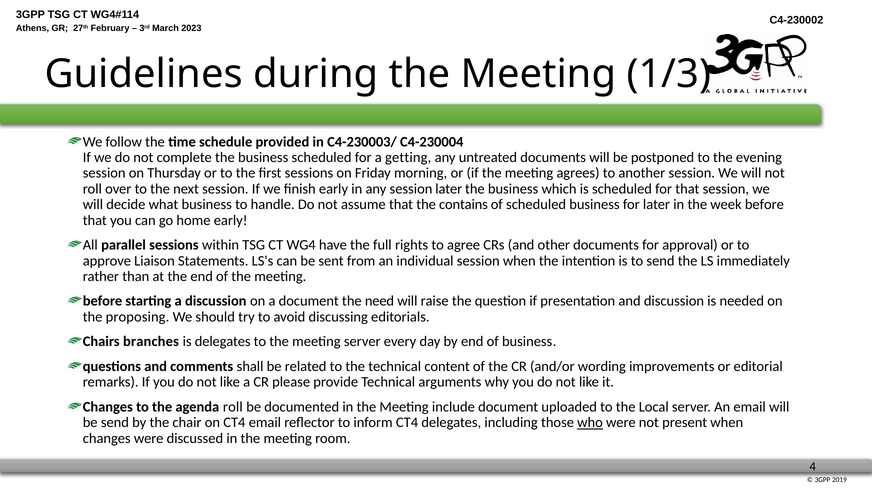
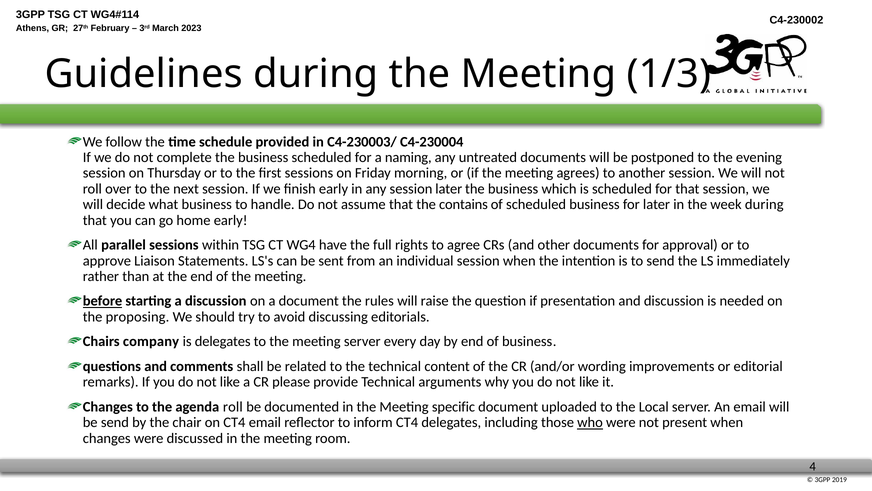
getting: getting -> naming
week before: before -> during
before at (103, 301) underline: none -> present
need: need -> rules
branches: branches -> company
include: include -> specific
